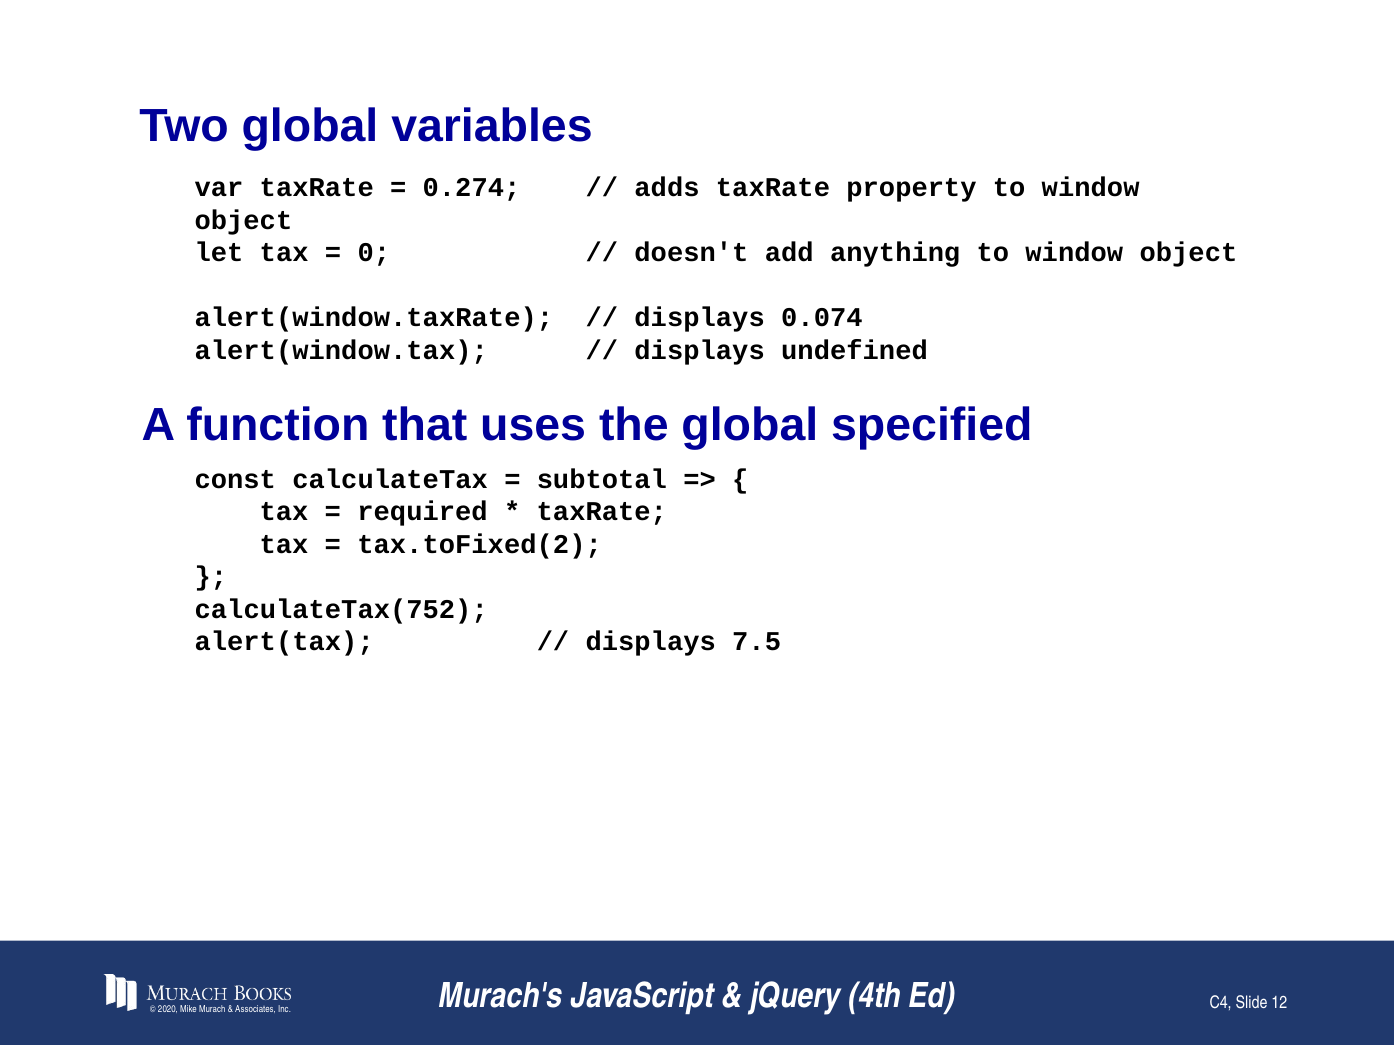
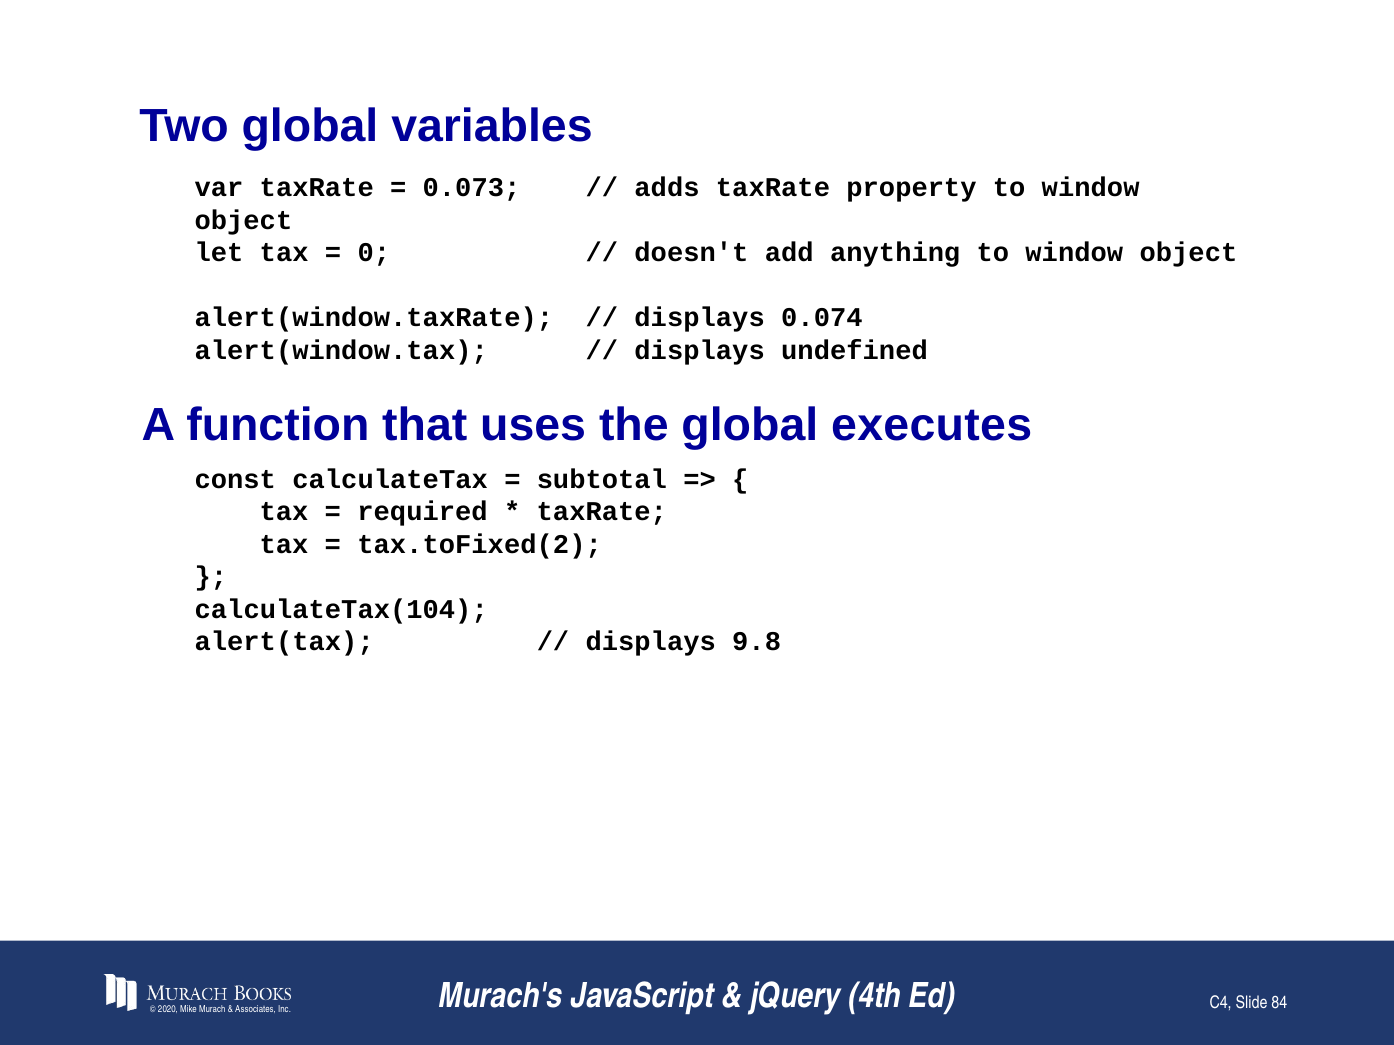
0.274: 0.274 -> 0.073
specified: specified -> executes
calculateTax(752: calculateTax(752 -> calculateTax(104
7.5: 7.5 -> 9.8
12: 12 -> 84
